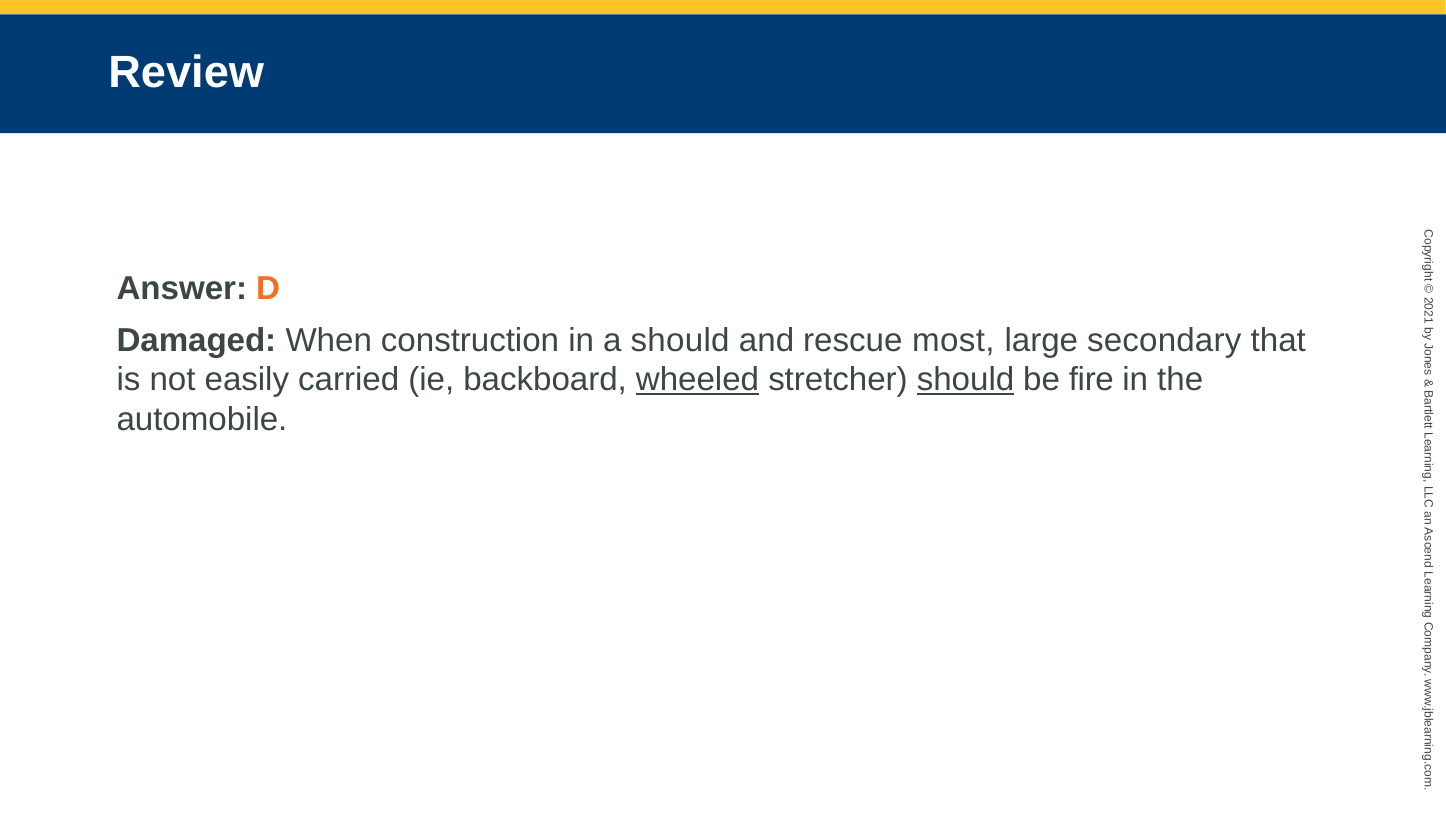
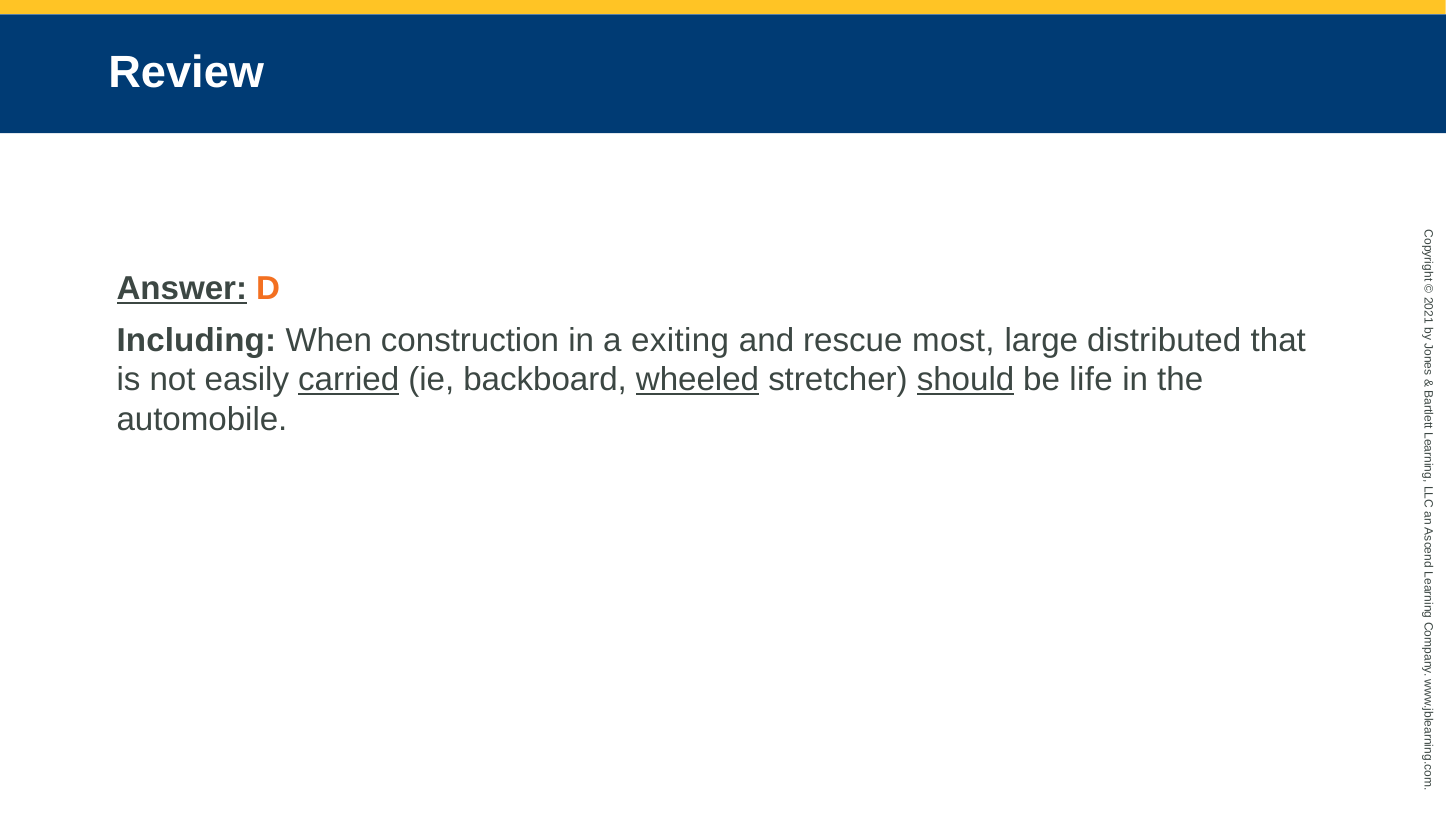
Answer underline: none -> present
Damaged: Damaged -> Including
a should: should -> exiting
secondary: secondary -> distributed
carried underline: none -> present
fire: fire -> life
